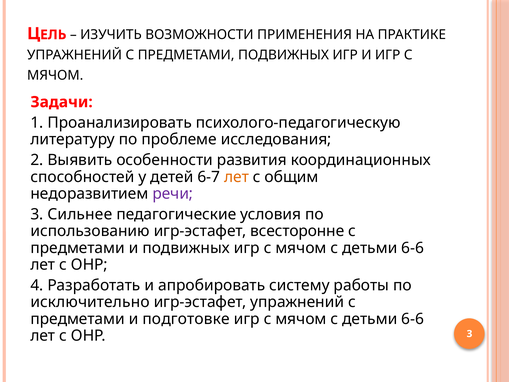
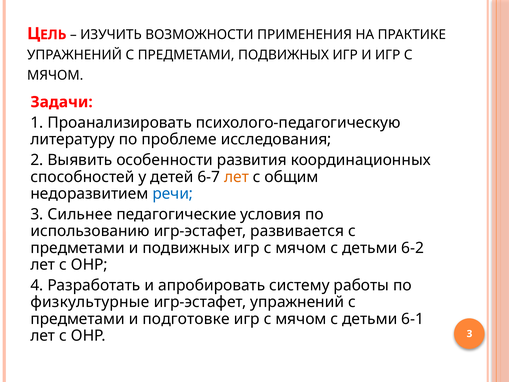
речи colour: purple -> blue
всесторонне: всесторонне -> развивается
6-6 at (413, 248): 6-6 -> 6-2
исключительно: исключительно -> физкультурные
6-6 at (413, 319): 6-6 -> 6-1
